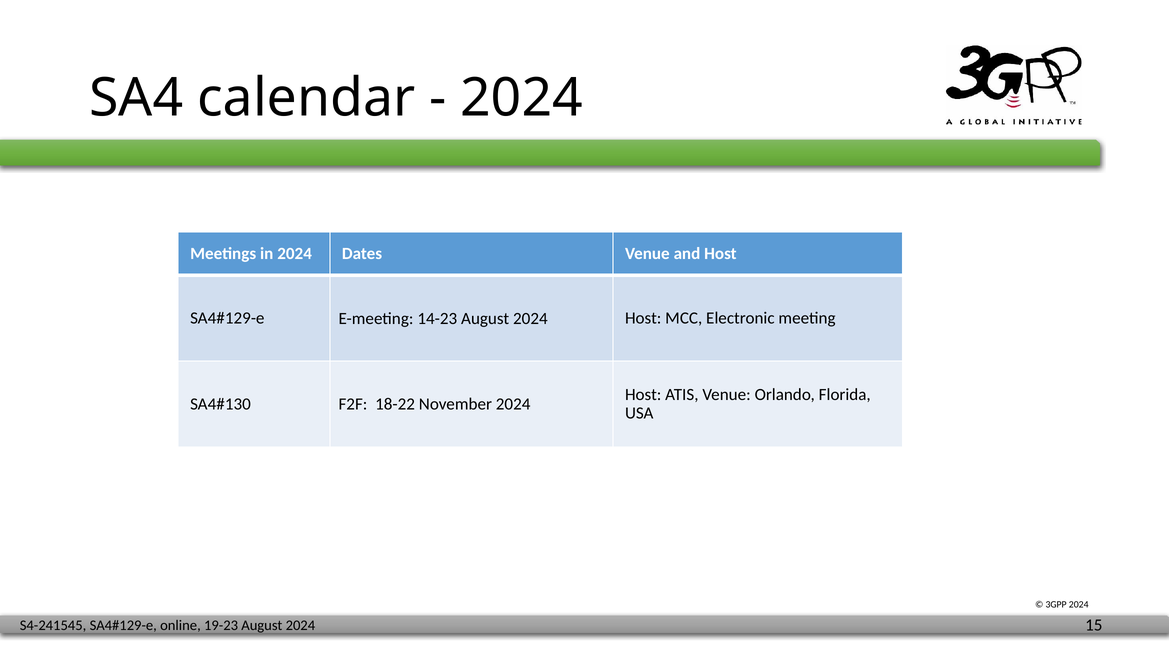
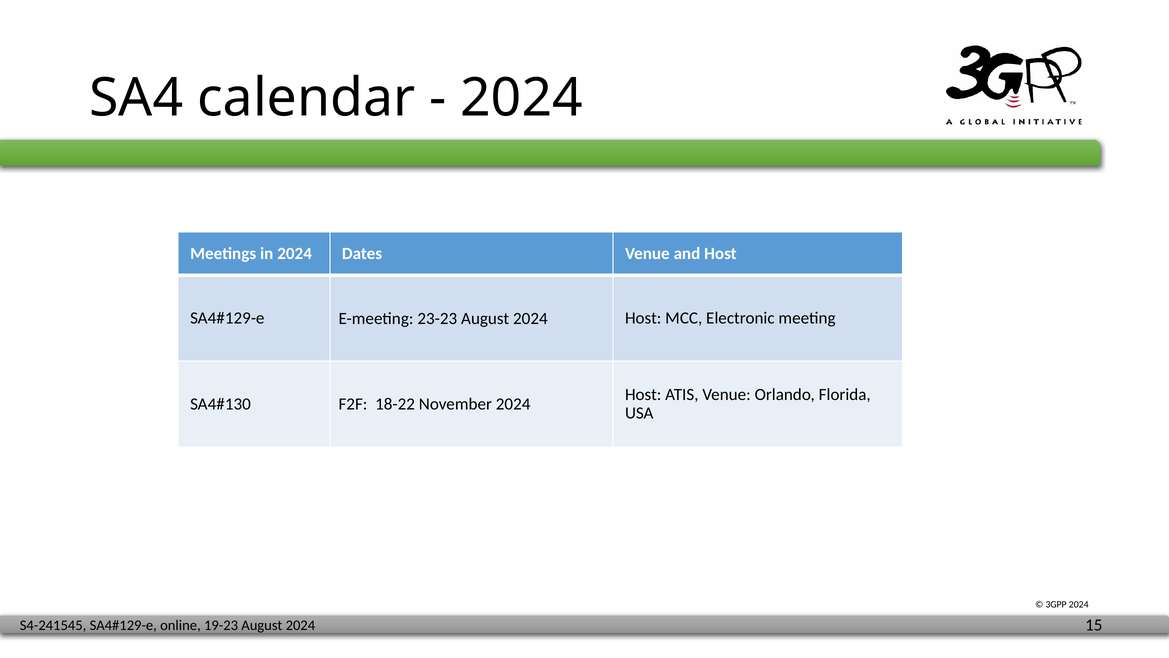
14-23: 14-23 -> 23-23
